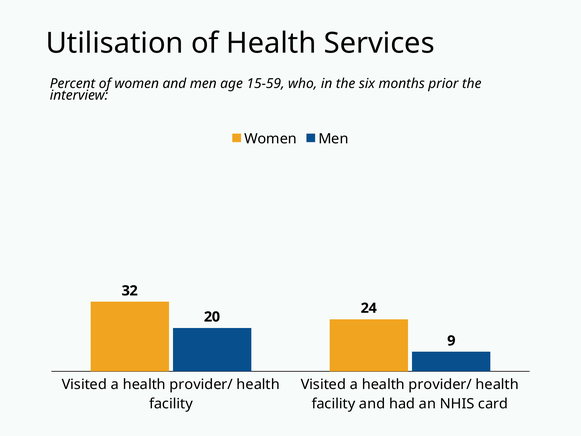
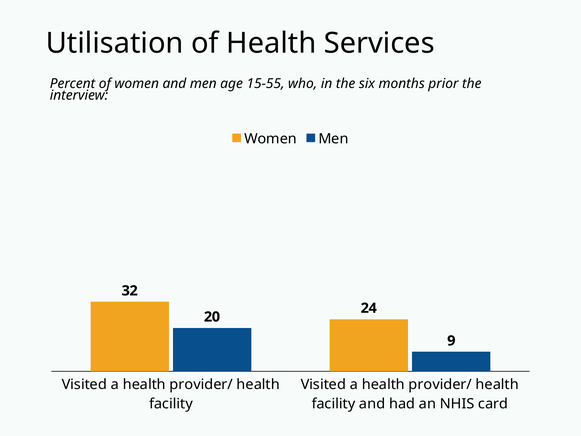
15-59: 15-59 -> 15-55
